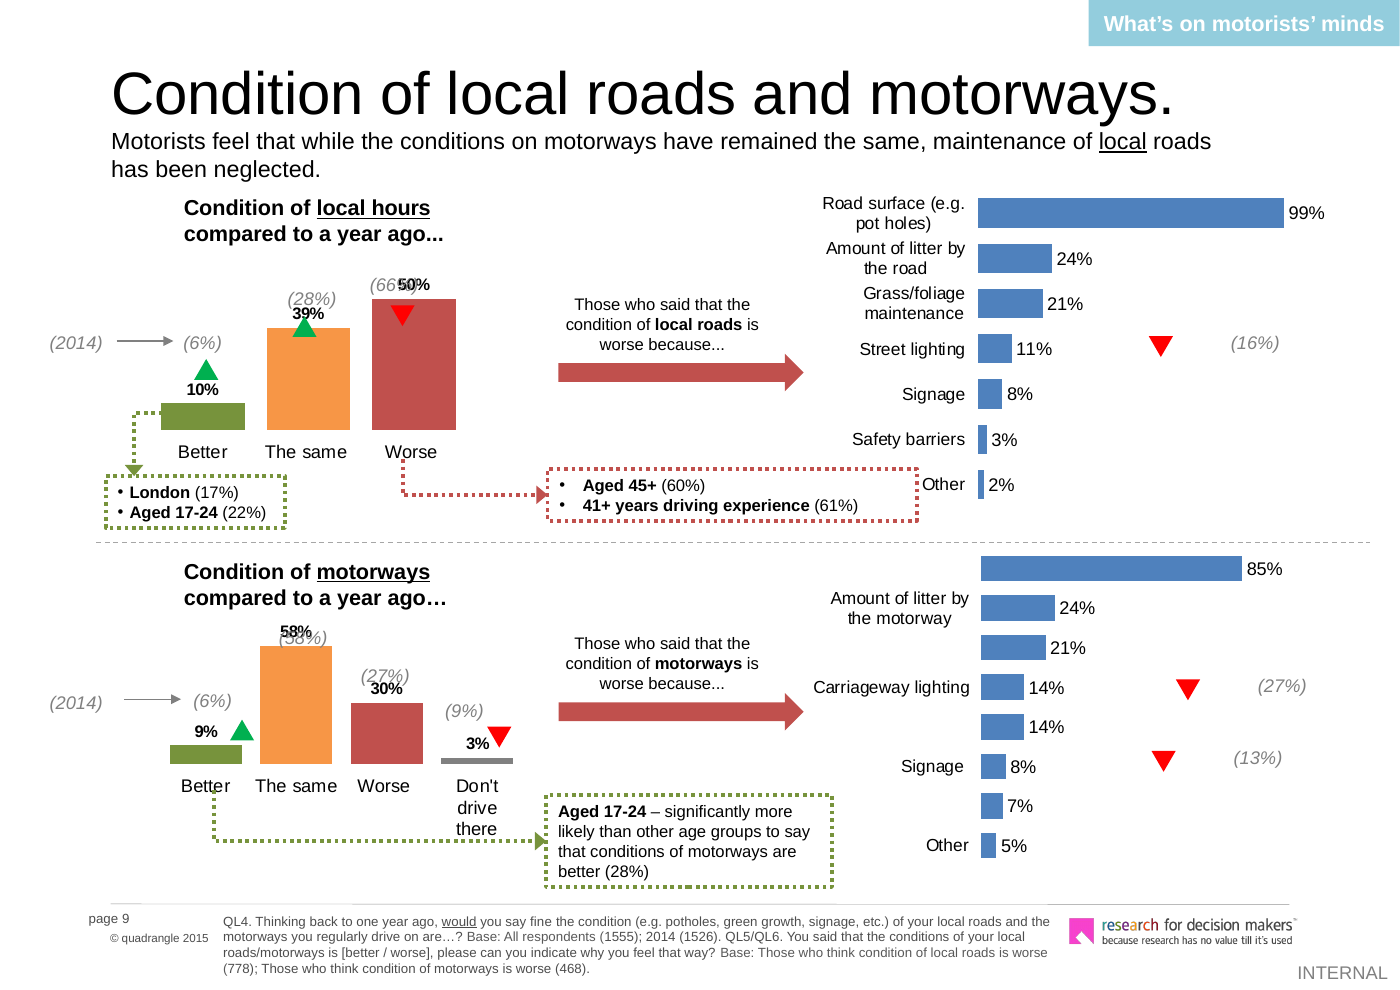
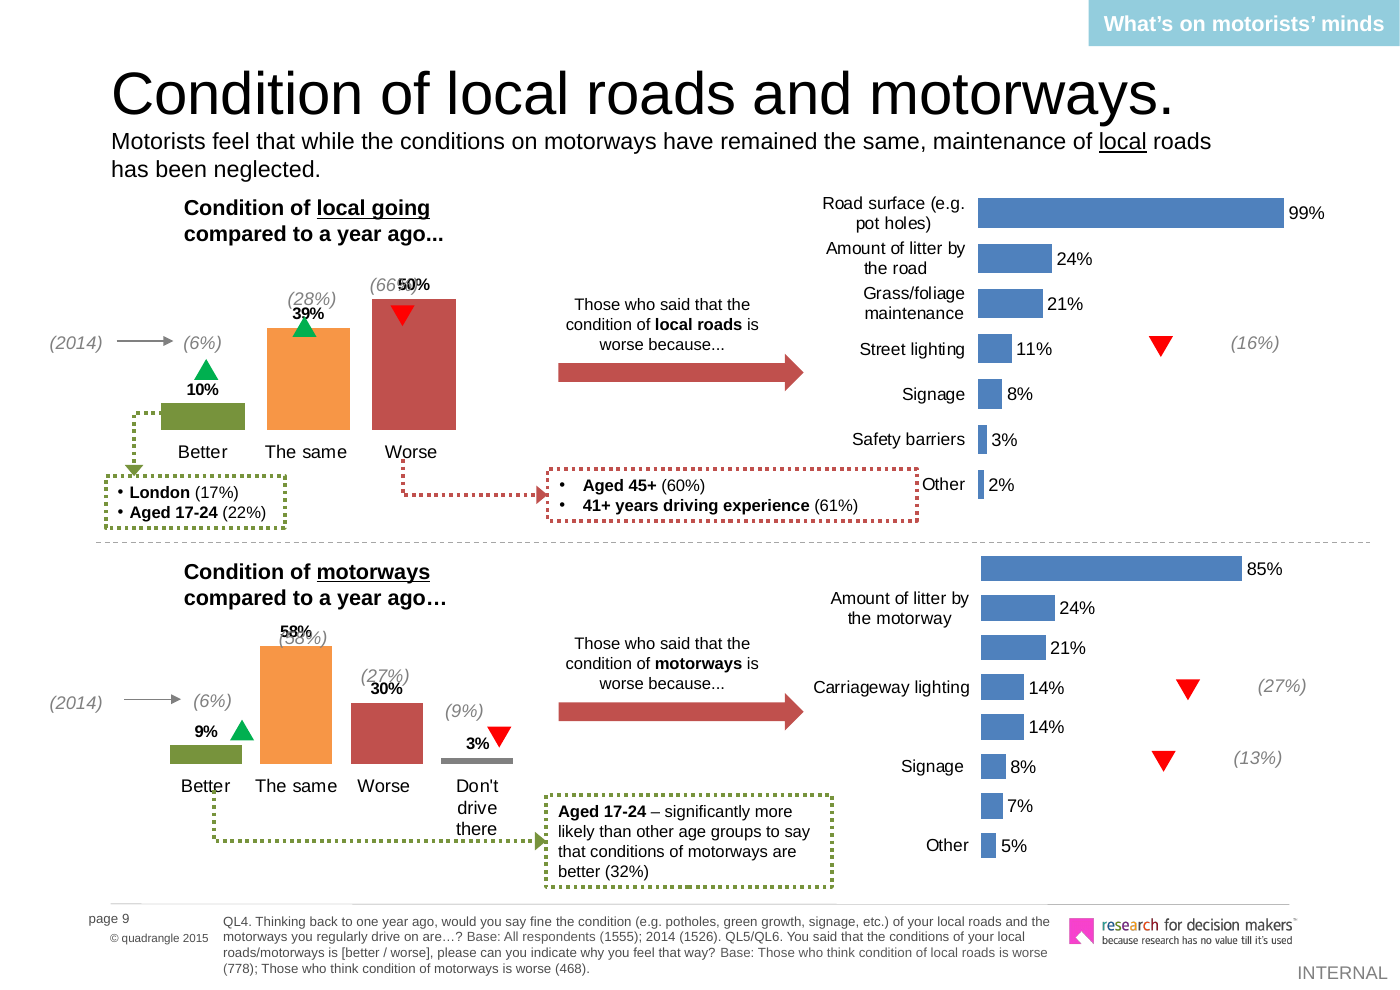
hours: hours -> going
better 28%: 28% -> 32%
would underline: present -> none
